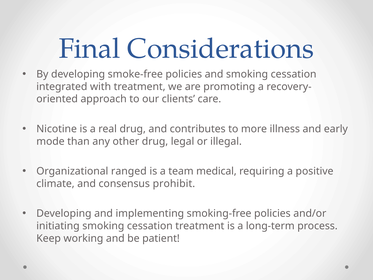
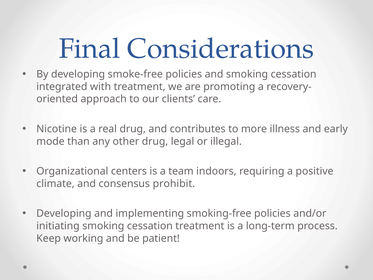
ranged: ranged -> centers
medical: medical -> indoors
